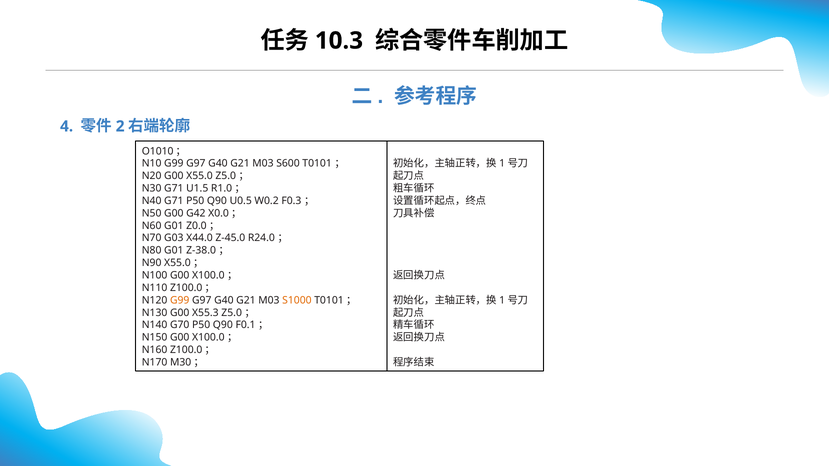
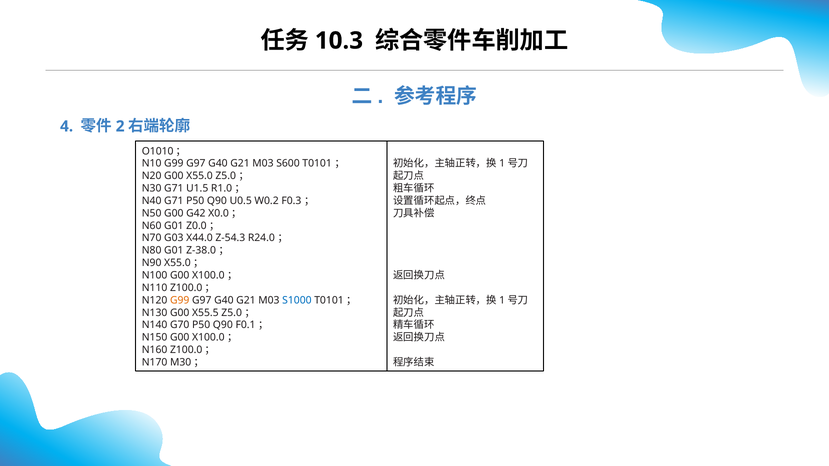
Z-45.0: Z-45.0 -> Z-54.3
S1000 colour: orange -> blue
X55.3: X55.3 -> X55.5
